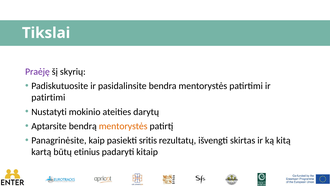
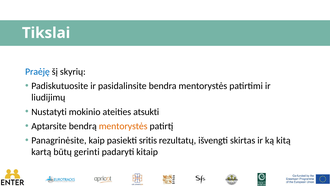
Praėję colour: purple -> blue
patirtimi at (48, 97): patirtimi -> liudijimų
darytų: darytų -> atsukti
etinius: etinius -> gerinti
